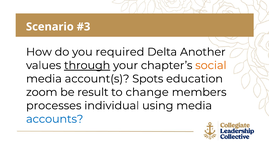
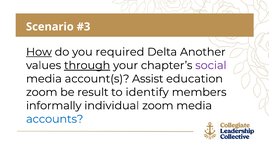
How underline: none -> present
social colour: orange -> purple
Spots: Spots -> Assist
change: change -> identify
processes: processes -> informally
individual using: using -> zoom
